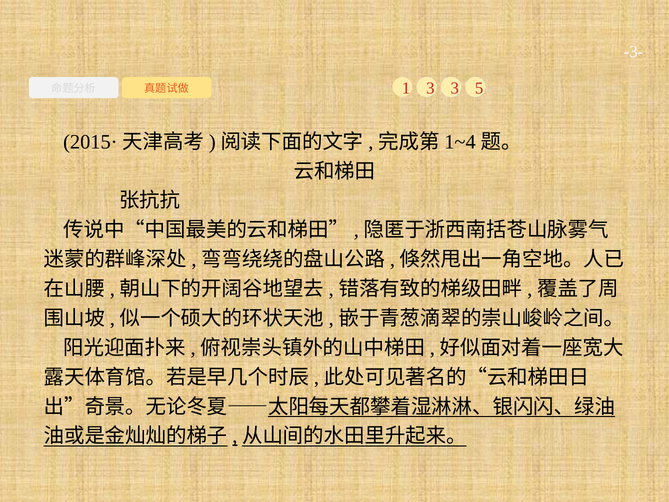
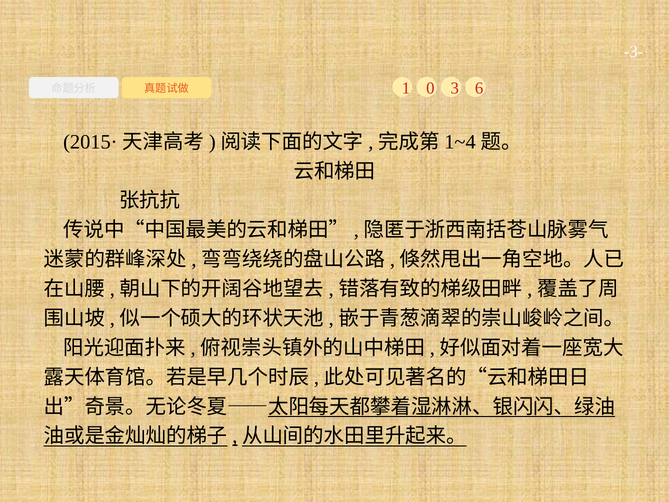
1 3: 3 -> 0
5: 5 -> 6
